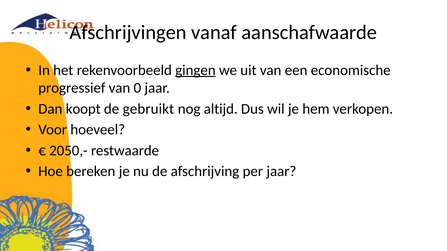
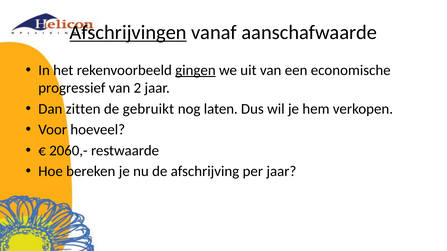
Afschrijvingen underline: none -> present
0: 0 -> 2
koopt: koopt -> zitten
altijd: altijd -> laten
2050,-: 2050,- -> 2060,-
